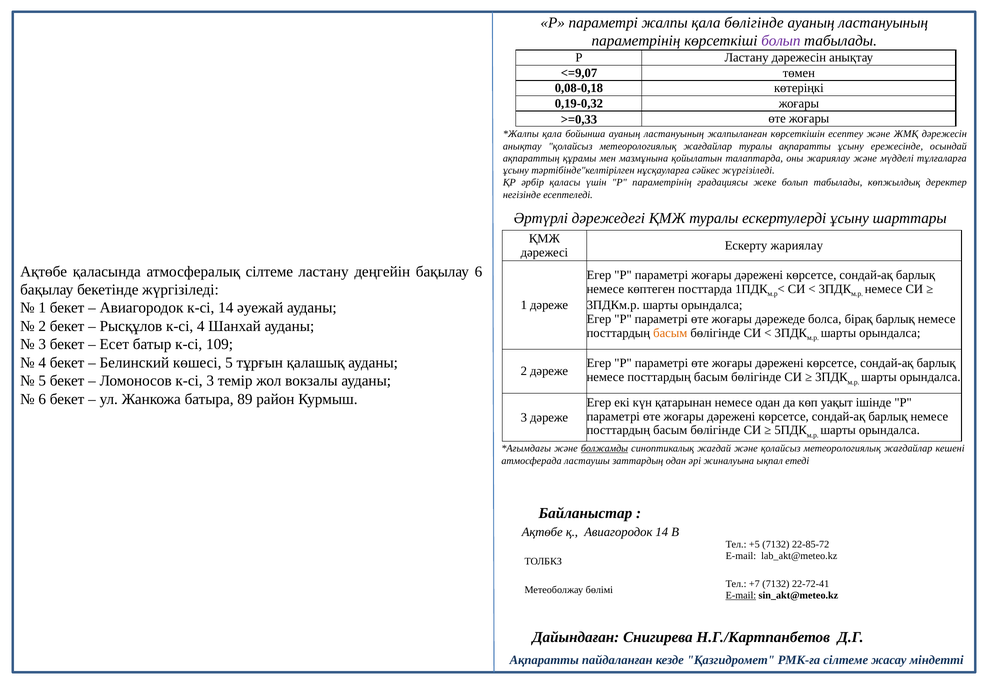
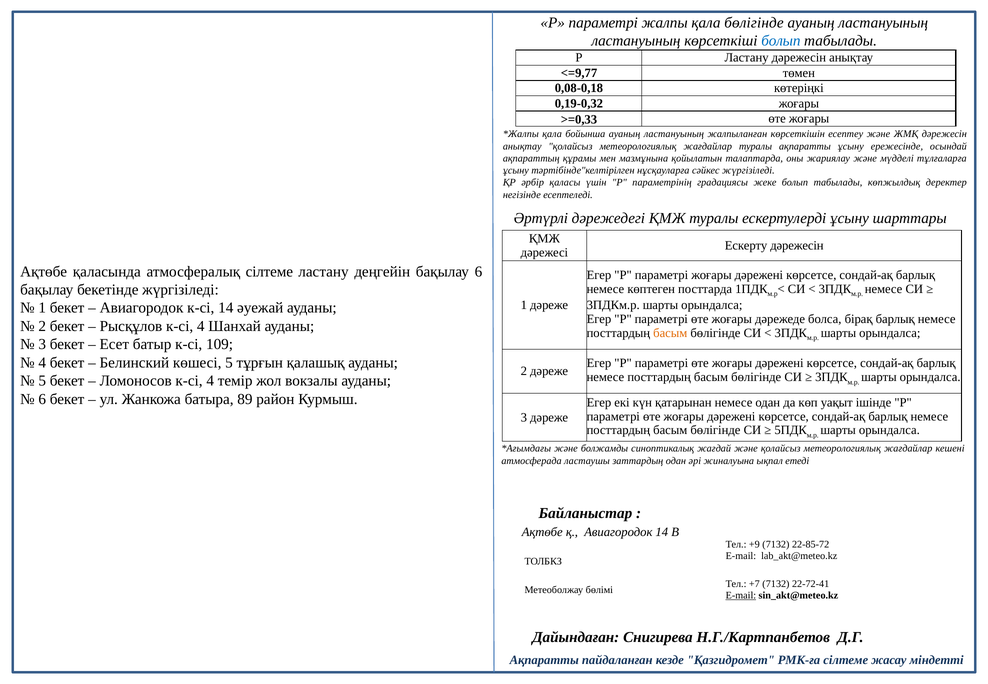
параметрінің at (636, 41): параметрінің -> ластануының
болып at (781, 41) colour: purple -> blue
<=9,07: <=9,07 -> <=9,77
Ескерту жариялау: жариялау -> дәрежесін
Ломоносов к-сі 3: 3 -> 4
болжамды underline: present -> none
+5: +5 -> +9
